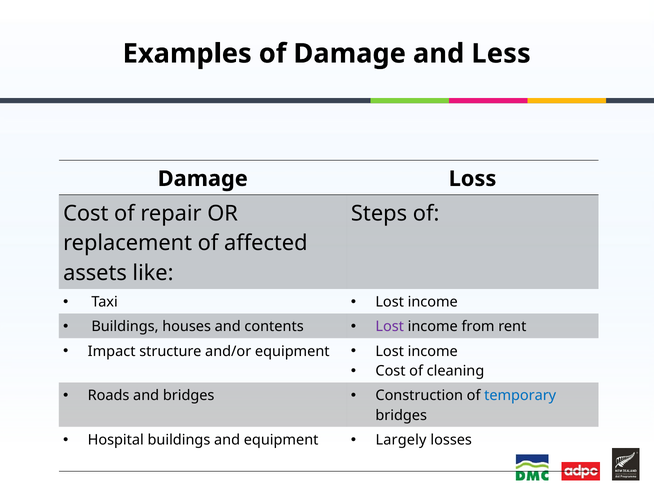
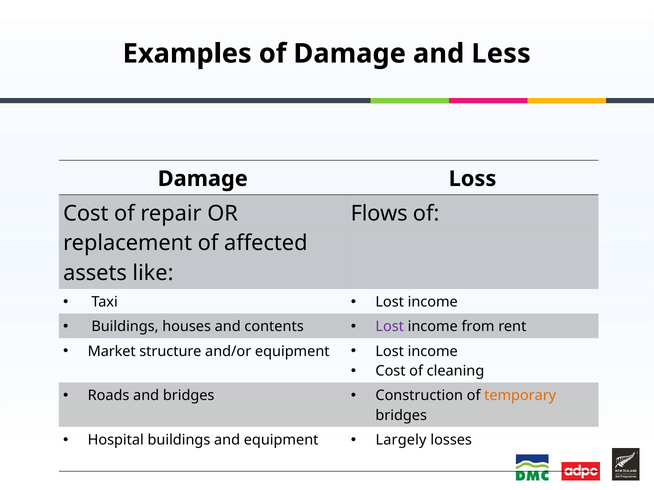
Steps: Steps -> Flows
Impact: Impact -> Market
temporary colour: blue -> orange
